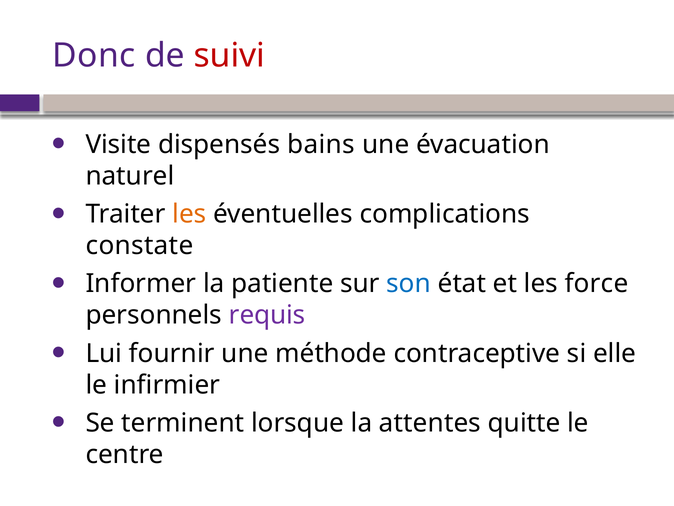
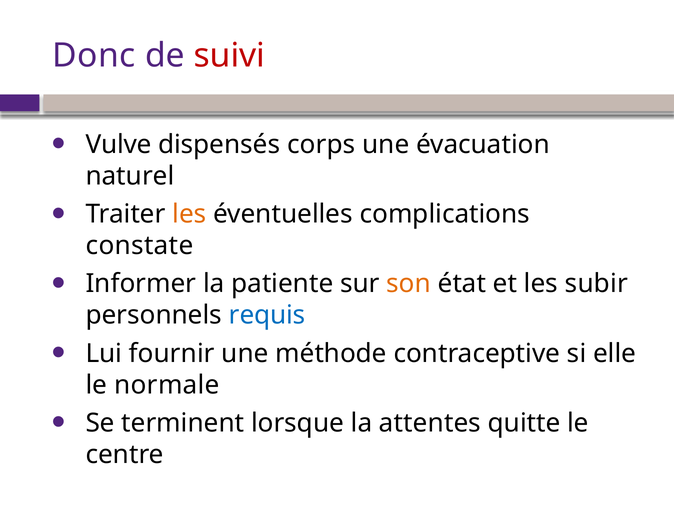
Visite: Visite -> Vulve
bains: bains -> corps
son colour: blue -> orange
force: force -> subir
requis colour: purple -> blue
infirmier: infirmier -> normale
